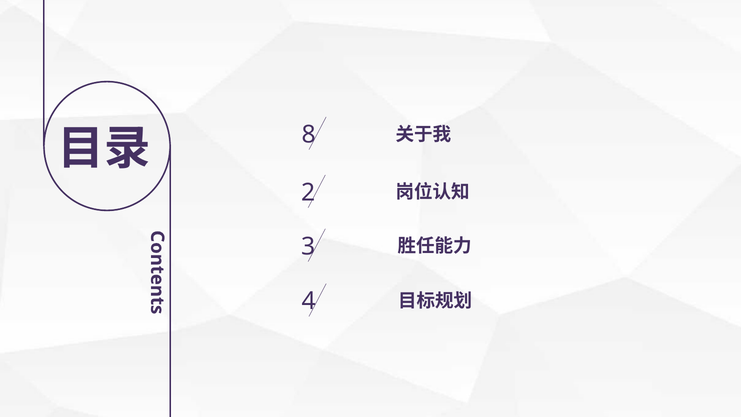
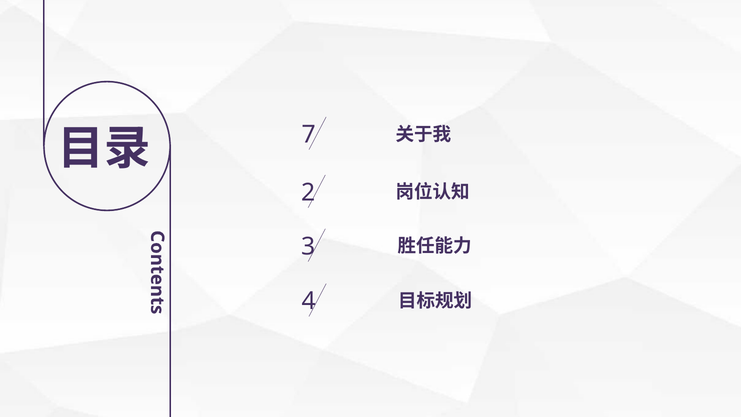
8: 8 -> 7
